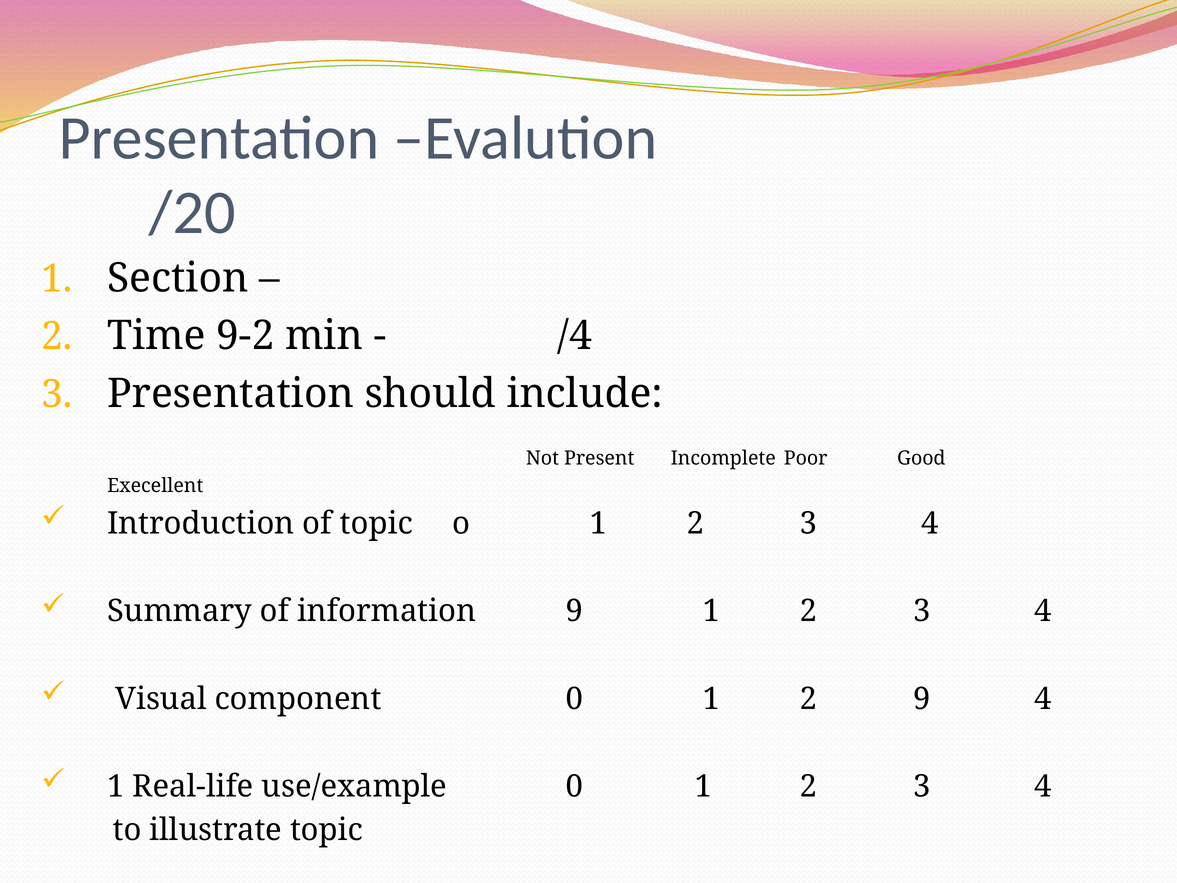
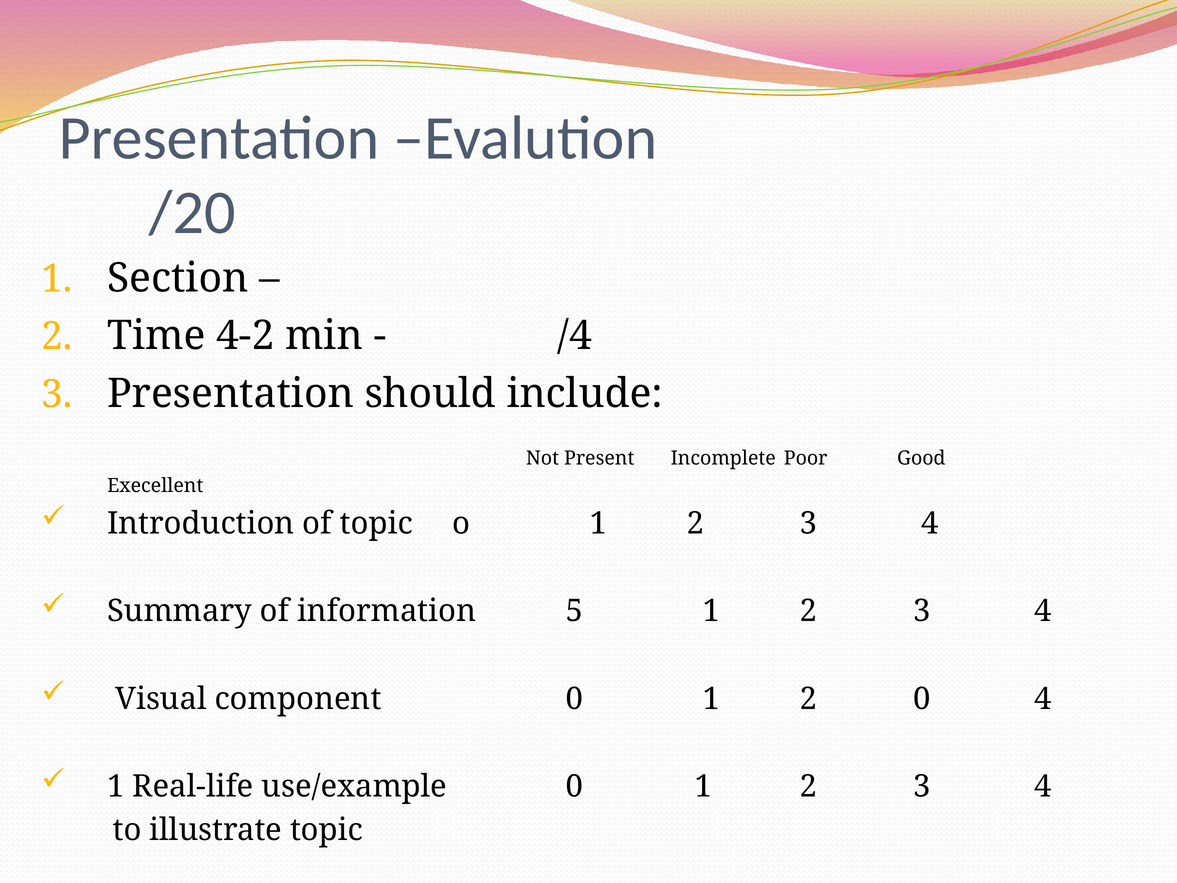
9-2: 9-2 -> 4-2
information 9: 9 -> 5
2 9: 9 -> 0
